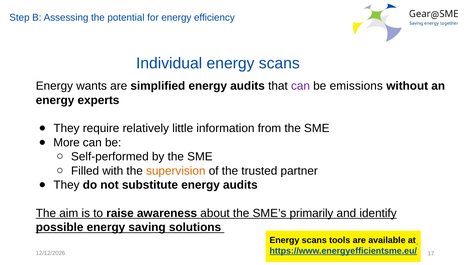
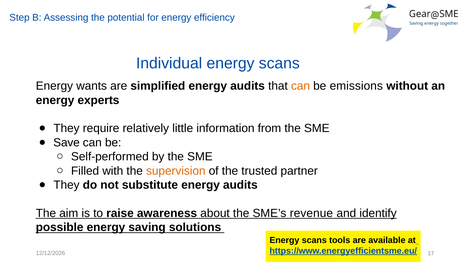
can at (300, 86) colour: purple -> orange
More: More -> Save
primarily: primarily -> revenue
